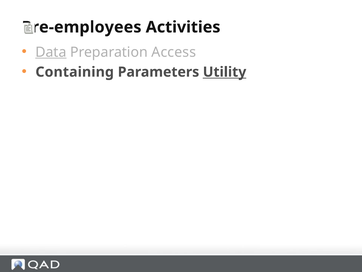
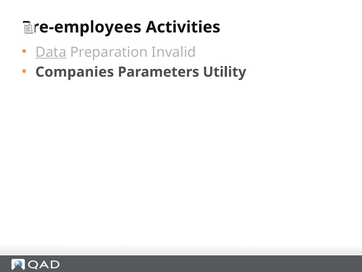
Access: Access -> Invalid
Containing: Containing -> Companies
Utility underline: present -> none
